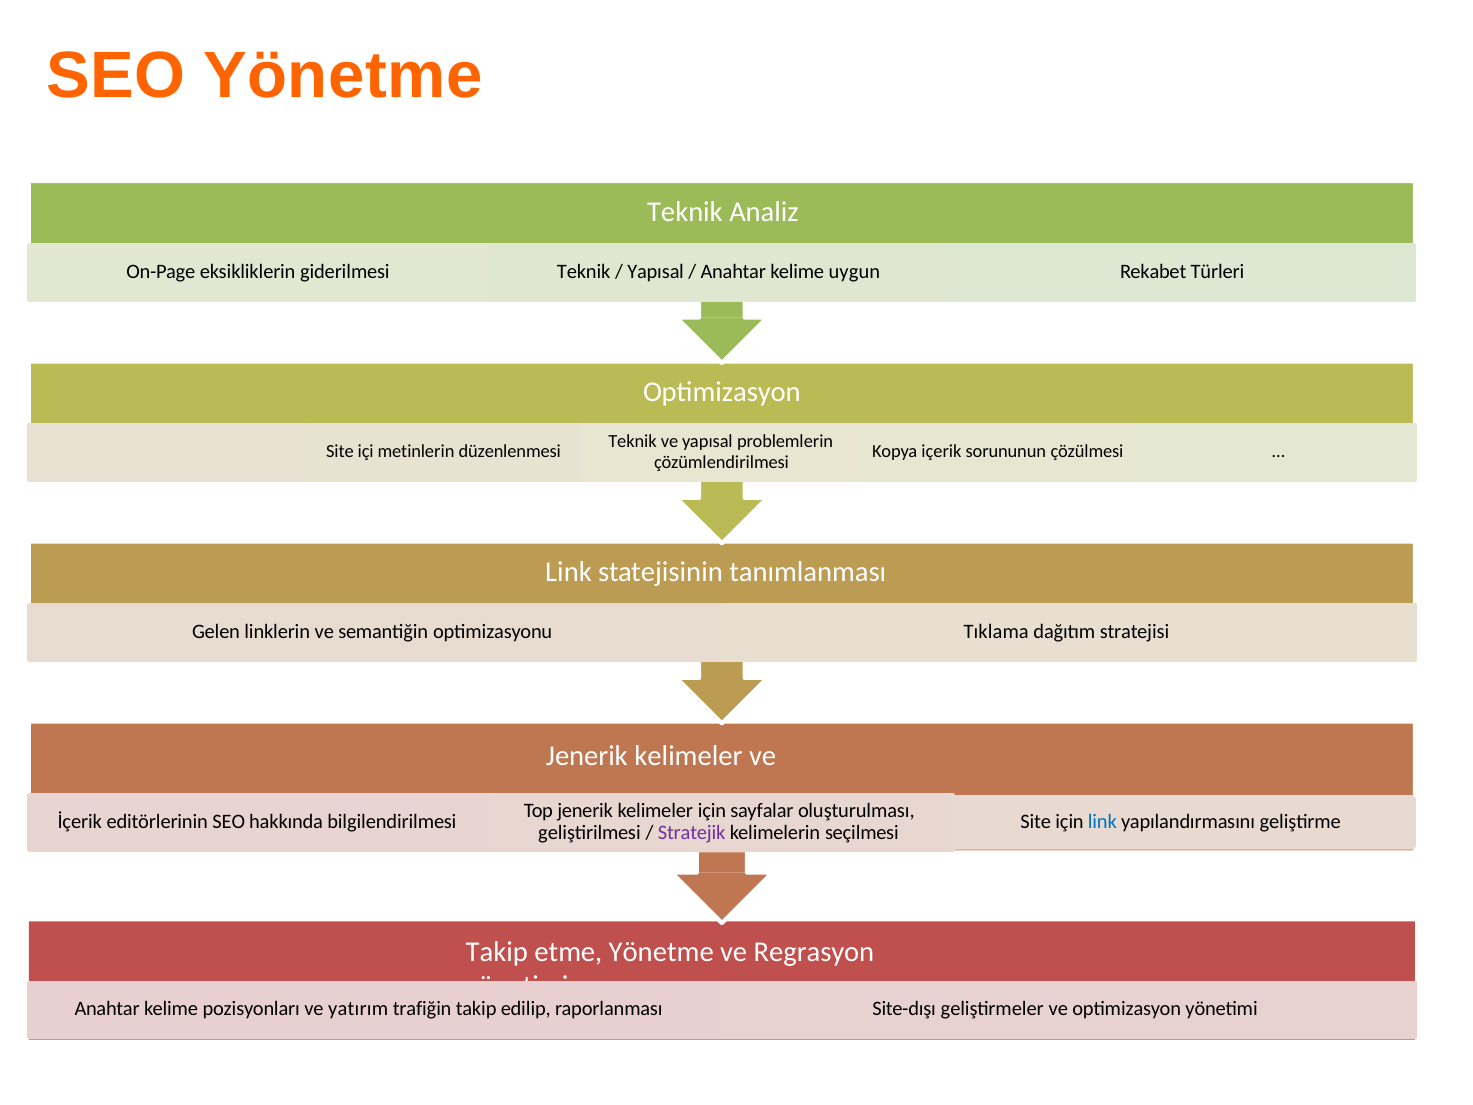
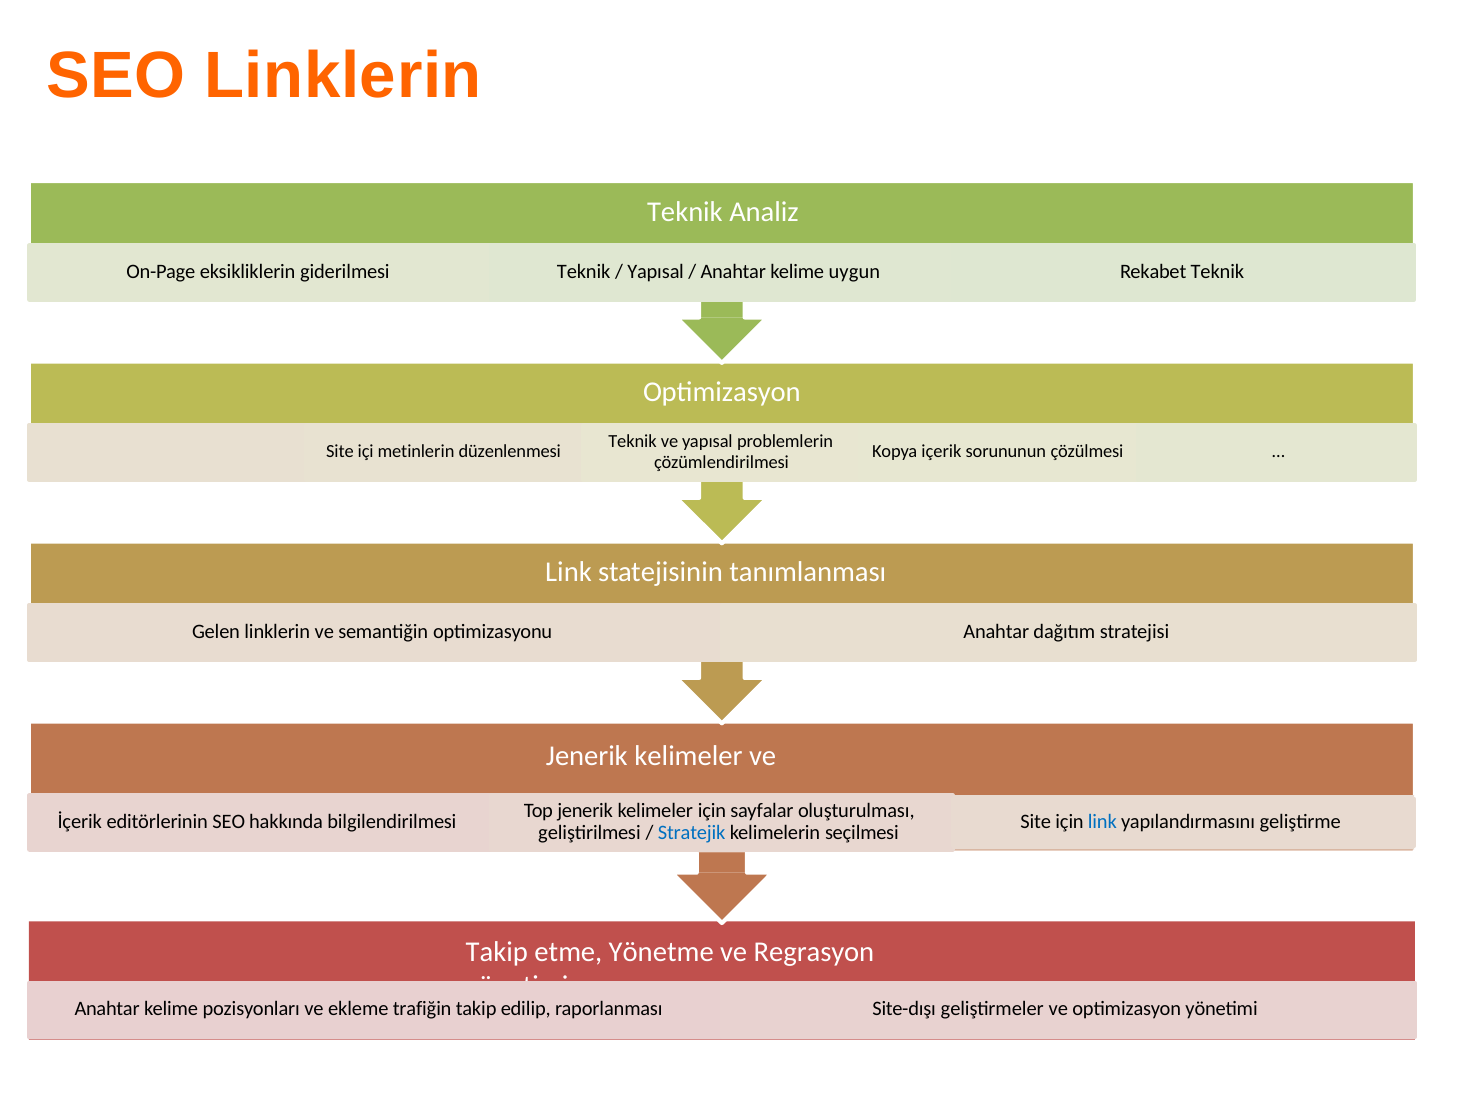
SEO Yönetme: Yönetme -> Linklerin
Rekabet Türleri: Türleri -> Teknik
optimizasyonu Tıklama: Tıklama -> Anahtar
Stratejik colour: purple -> blue
yatırım: yatırım -> ekleme
